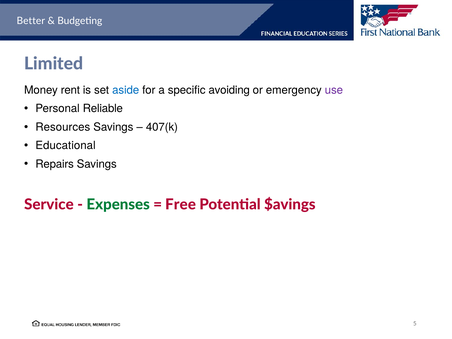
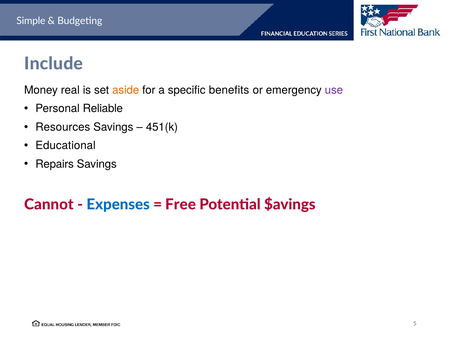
Better: Better -> Simple
Limited: Limited -> Include
rent: rent -> real
aside colour: blue -> orange
avoiding: avoiding -> benefits
407(k: 407(k -> 451(k
Service: Service -> Cannot
Expenses colour: green -> blue
